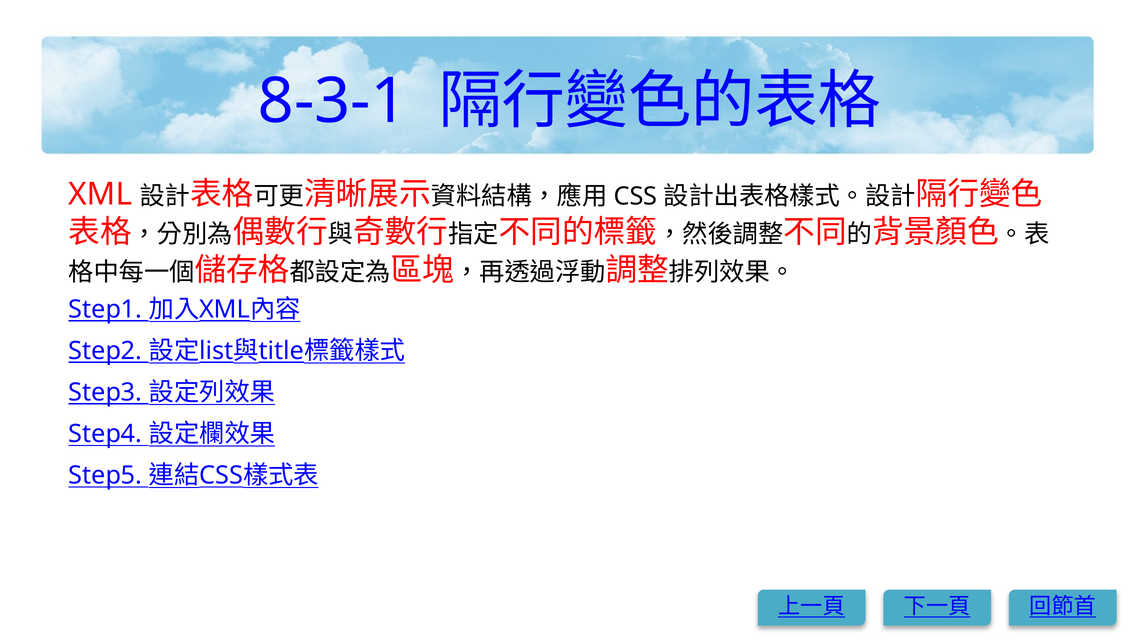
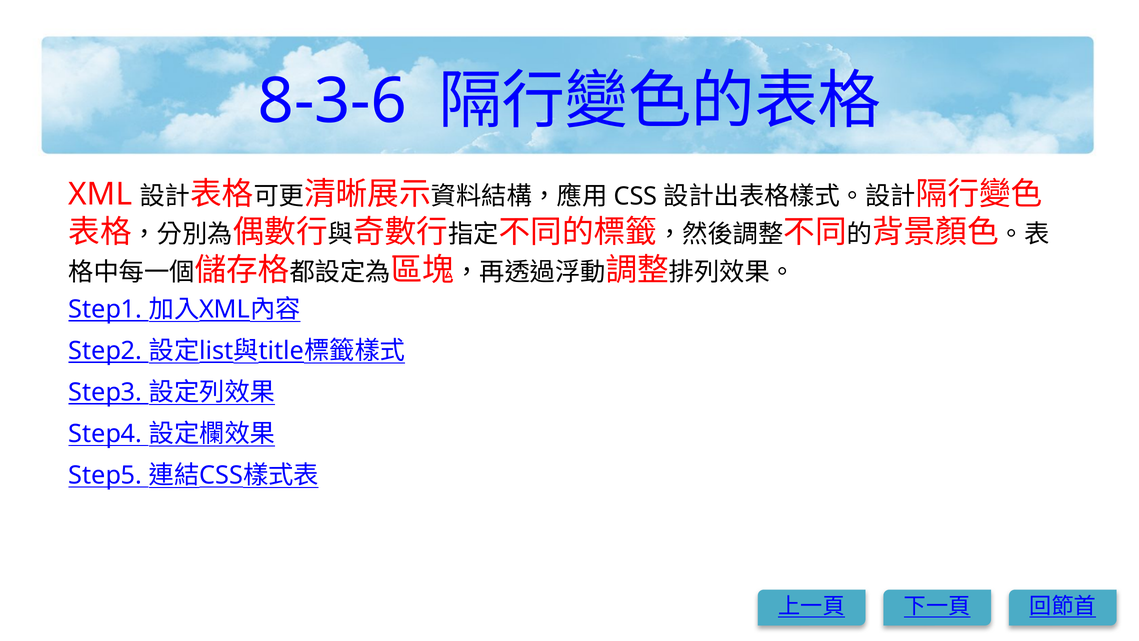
8-3-1: 8-3-1 -> 8-3-6
